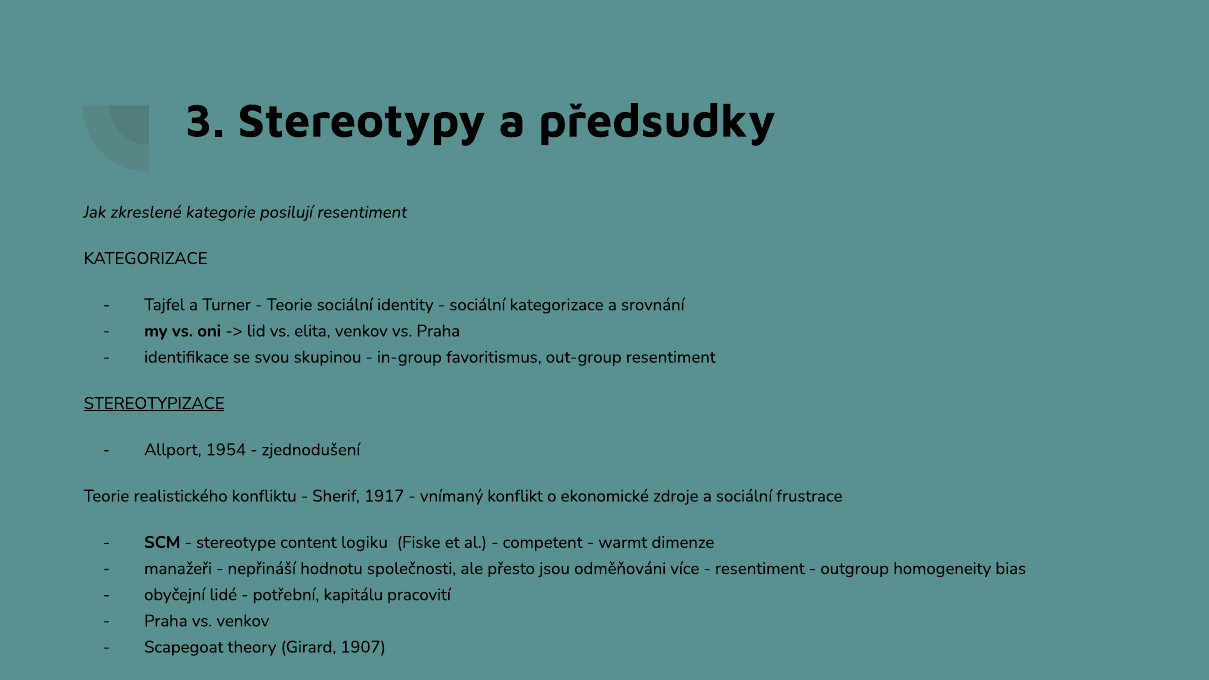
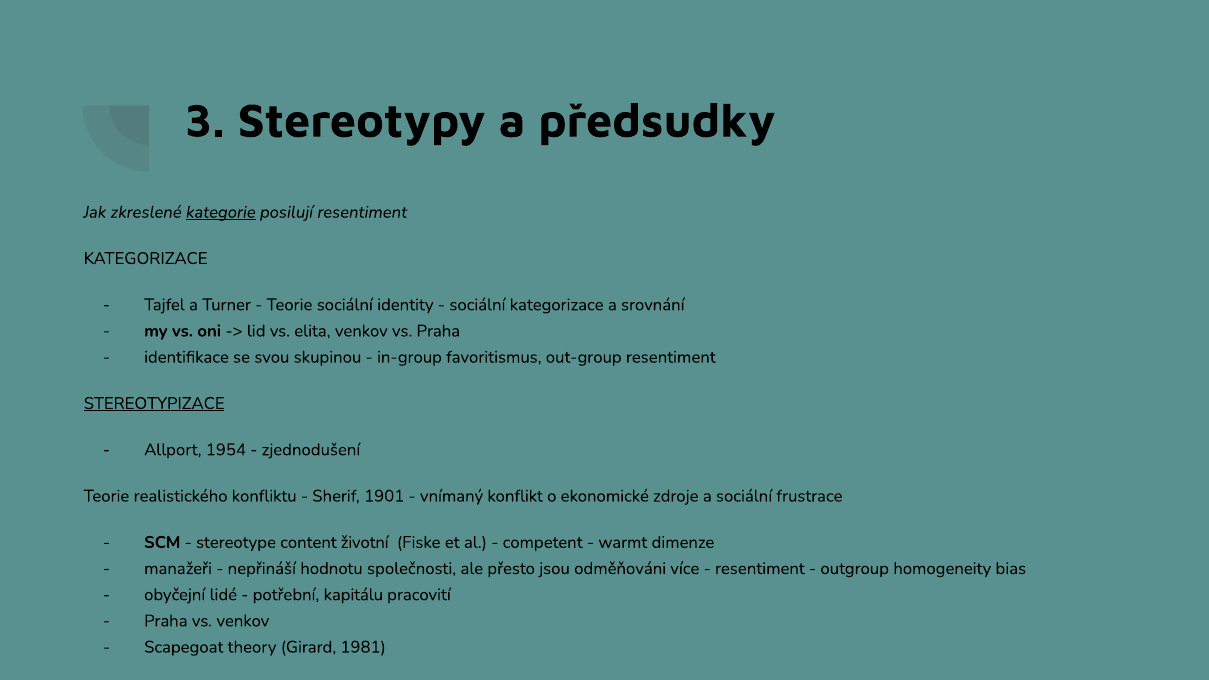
kategorie underline: none -> present
1917: 1917 -> 1901
logiku: logiku -> životní
1907: 1907 -> 1981
